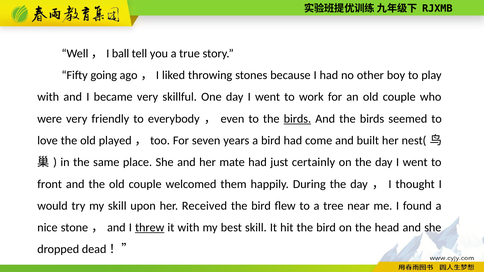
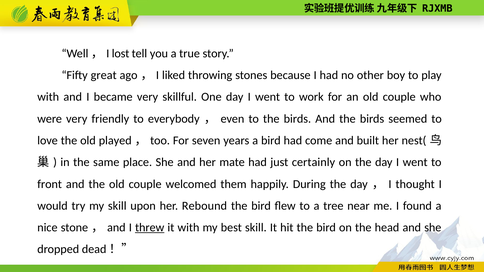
ball: ball -> lost
going: going -> great
birds at (297, 119) underline: present -> none
Received: Received -> Rebound
